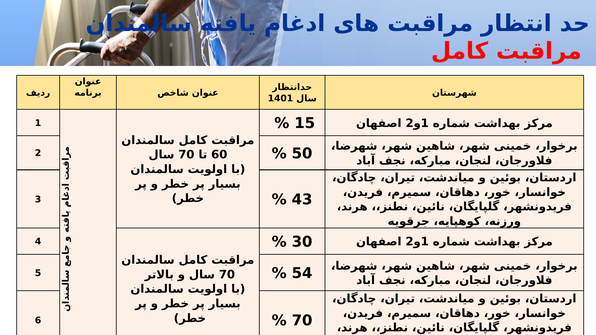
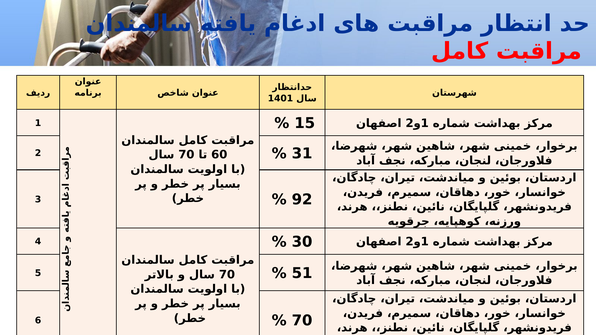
50: 50 -> 31
43: 43 -> 92
54: 54 -> 51
